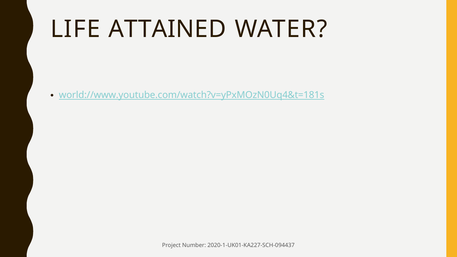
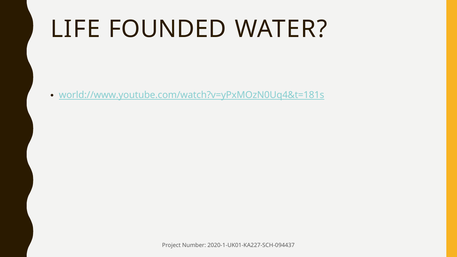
ATTAINED: ATTAINED -> FOUNDED
